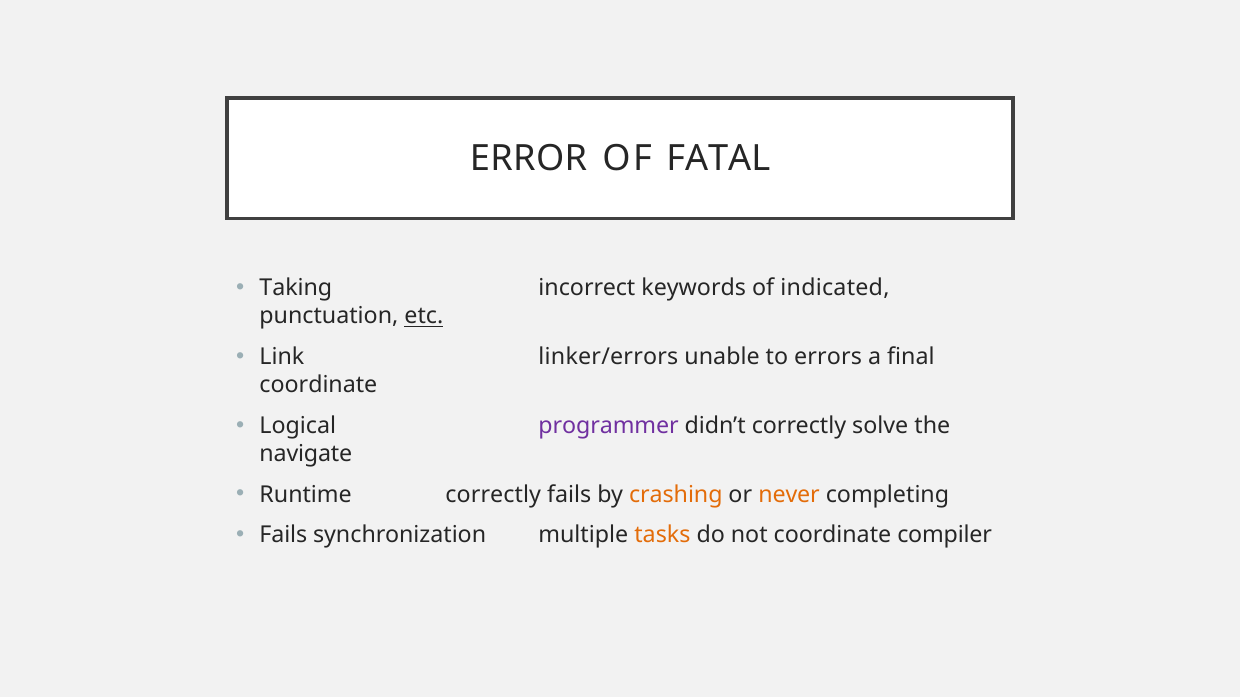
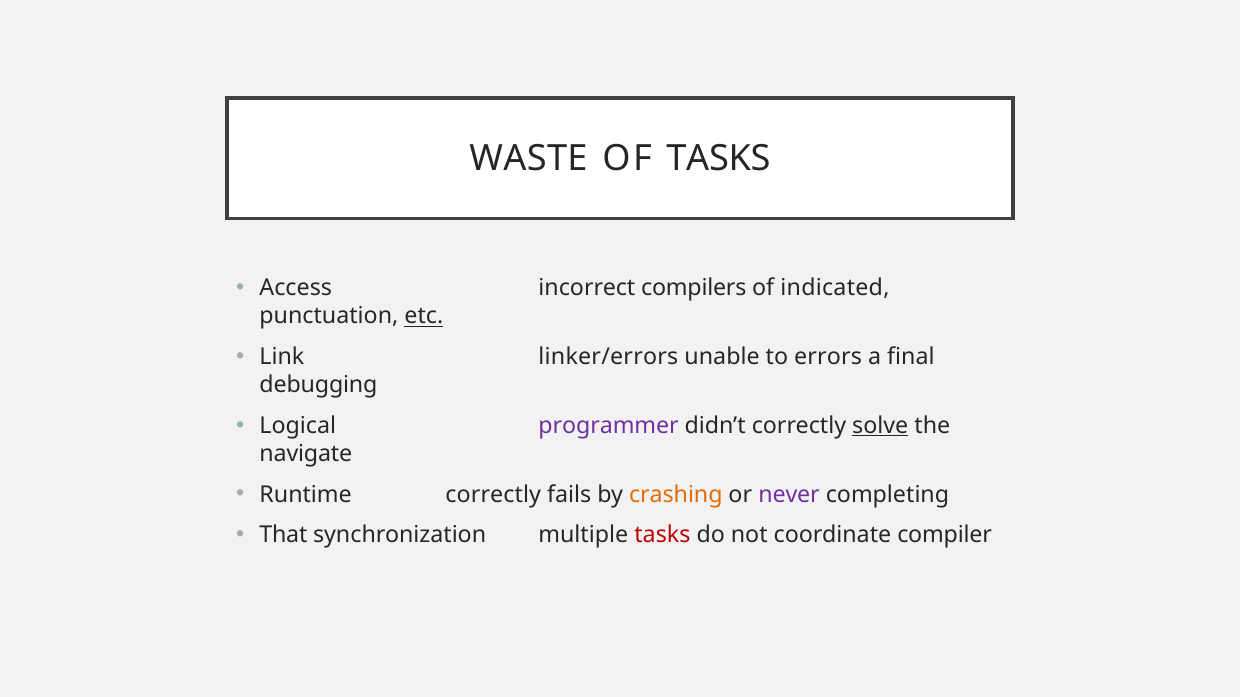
ERROR: ERROR -> WASTE
OF FATAL: FATAL -> TASKS
Taking: Taking -> Access
keywords: keywords -> compilers
coordinate at (318, 385): coordinate -> debugging
solve underline: none -> present
never colour: orange -> purple
Fails at (283, 536): Fails -> That
tasks at (662, 536) colour: orange -> red
